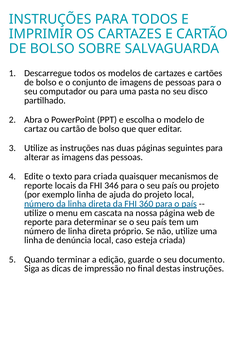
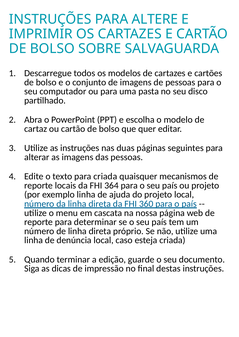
PARA TODOS: TODOS -> ALTERE
346: 346 -> 364
